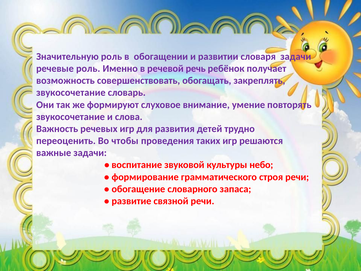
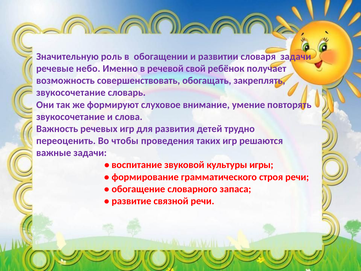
речевые роль: роль -> небо
речь: речь -> свой
небо: небо -> игры
